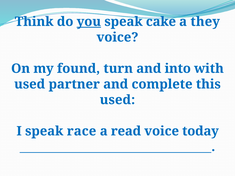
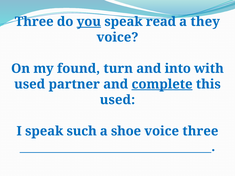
Think at (34, 22): Think -> Three
cake: cake -> read
complete underline: none -> present
race: race -> such
read: read -> shoe
voice today: today -> three
